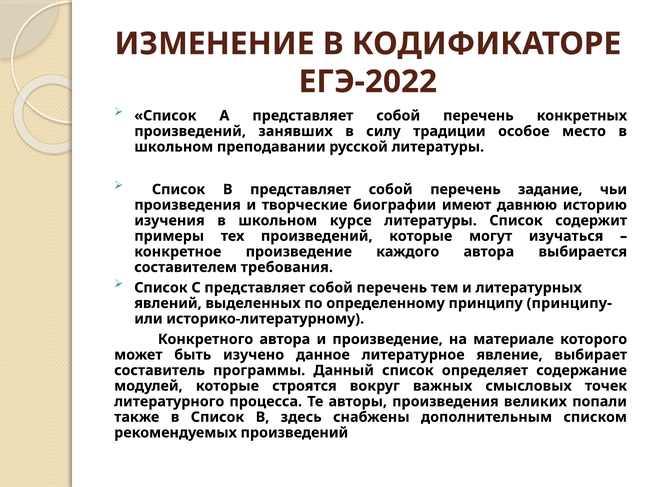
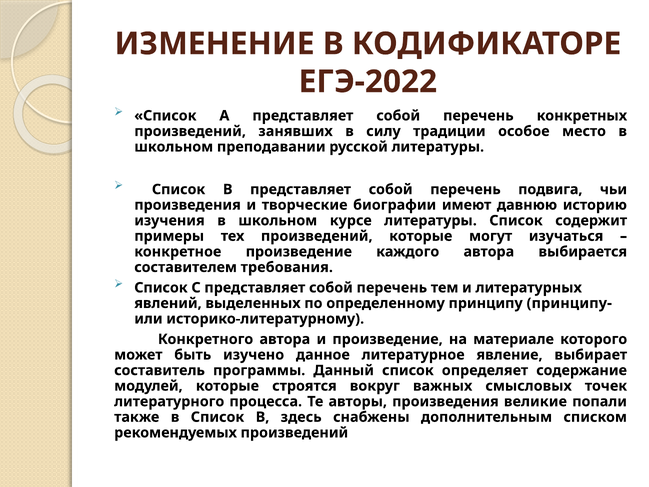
задание: задание -> подвига
великих: великих -> великие
